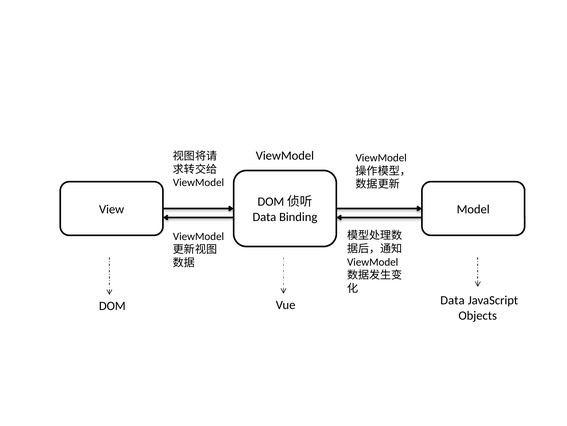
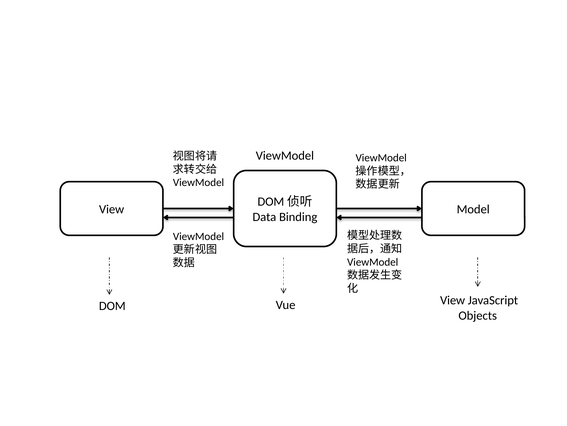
Vue Data: Data -> View
